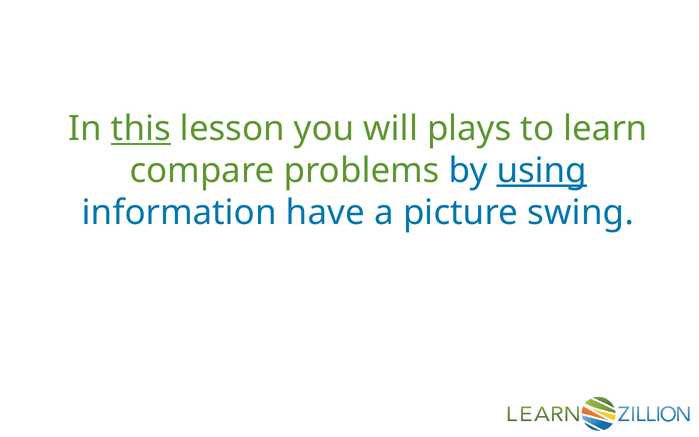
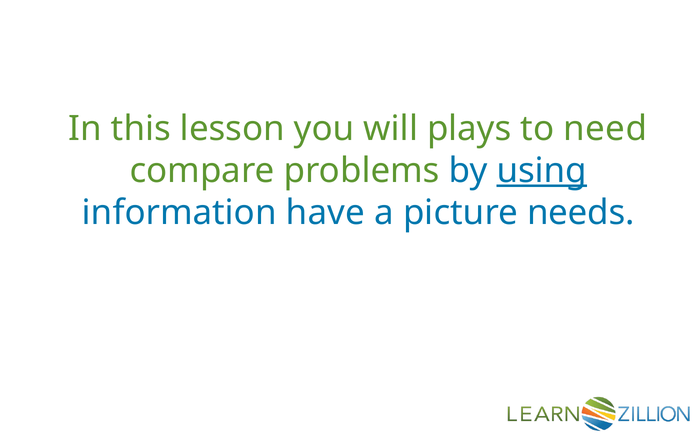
this underline: present -> none
learn: learn -> need
swing: swing -> needs
